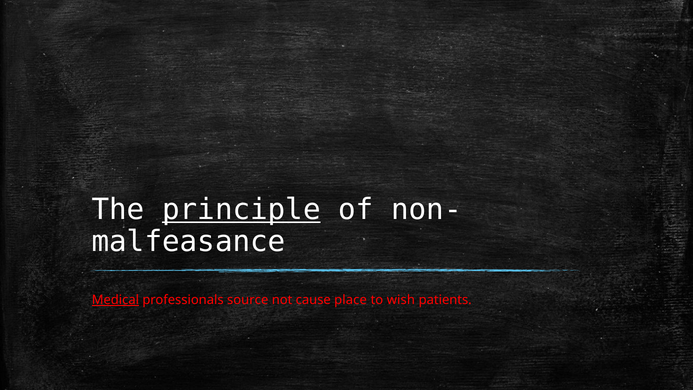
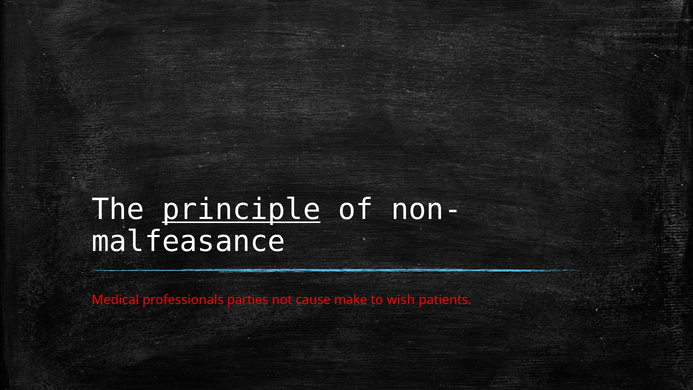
Medical underline: present -> none
source: source -> parties
place: place -> make
